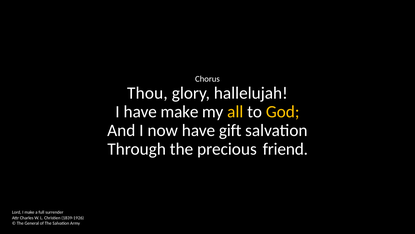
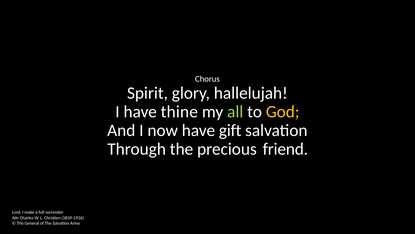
Thou: Thou -> Spirit
have make: make -> thine
all colour: yellow -> light green
